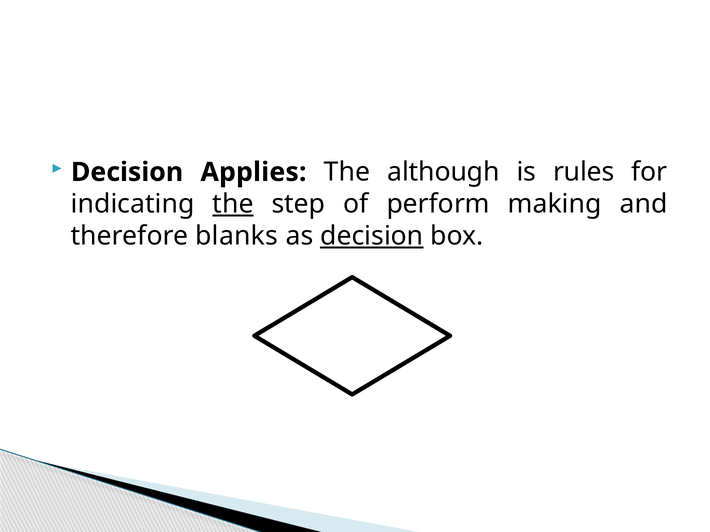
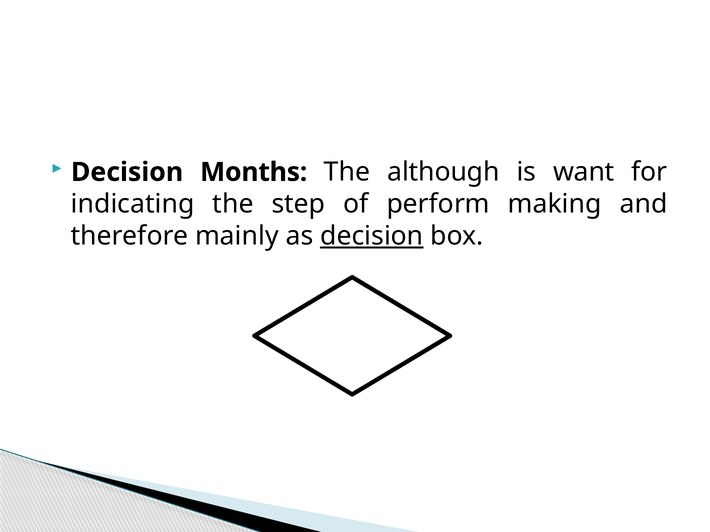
Applies: Applies -> Months
rules: rules -> want
the at (233, 204) underline: present -> none
blanks: blanks -> mainly
